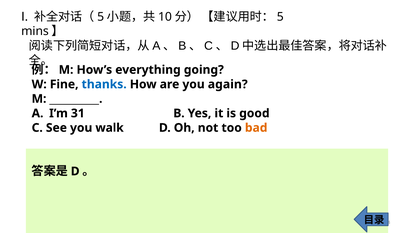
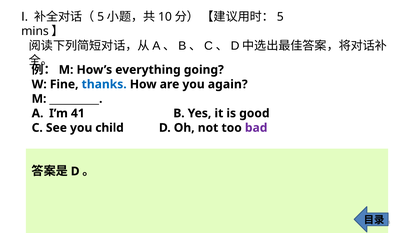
31: 31 -> 41
walk: walk -> child
bad colour: orange -> purple
